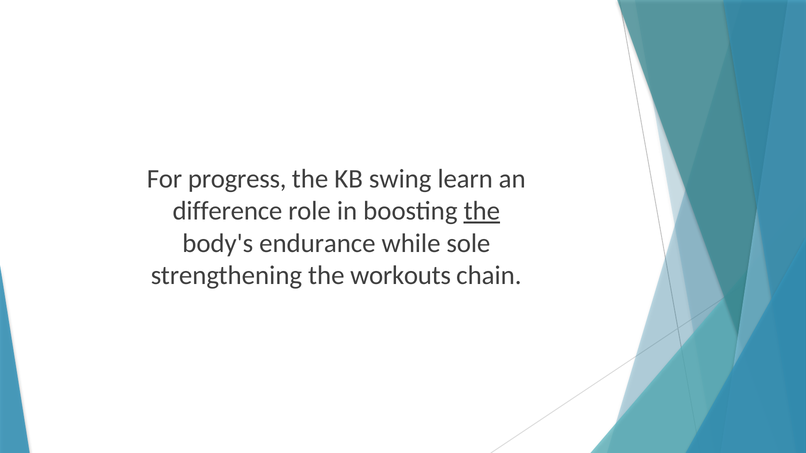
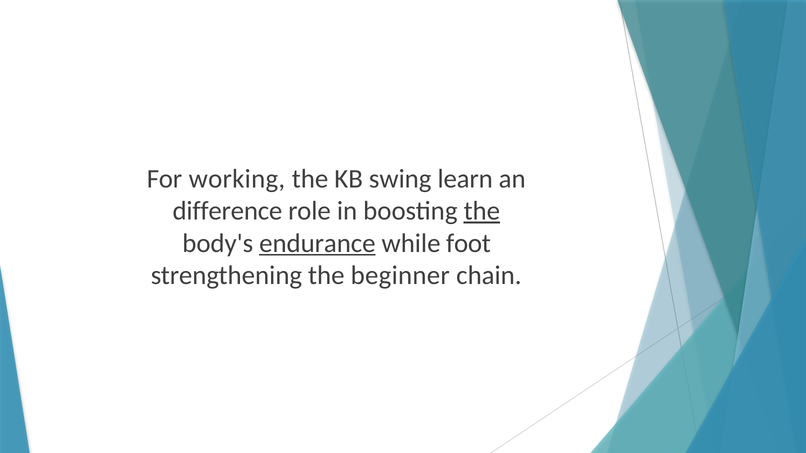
progress: progress -> working
endurance underline: none -> present
sole: sole -> foot
workouts: workouts -> beginner
